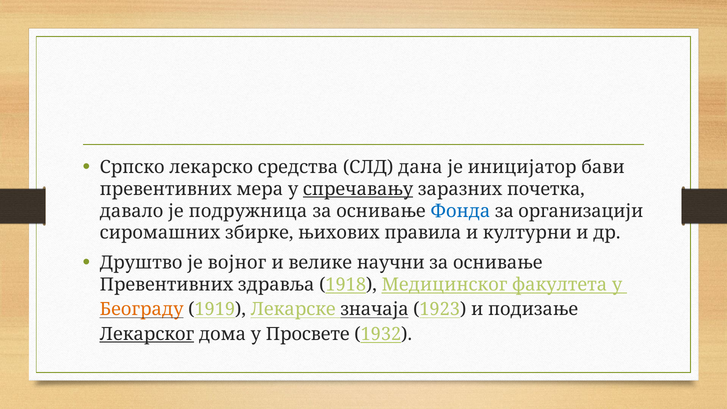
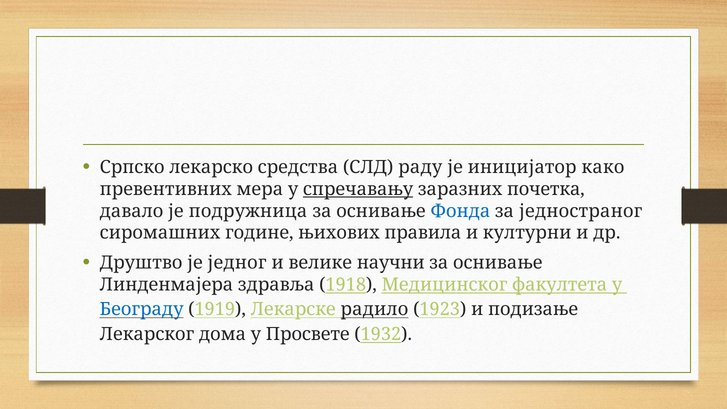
дана: дана -> раду
бави: бави -> како
организацији: организацији -> једностраног
збирке: збирке -> године
војног: војног -> једног
Превентивних at (167, 285): Превентивних -> Линденмајера
Београду colour: orange -> blue
значаја: значаја -> радило
Лекарског underline: present -> none
